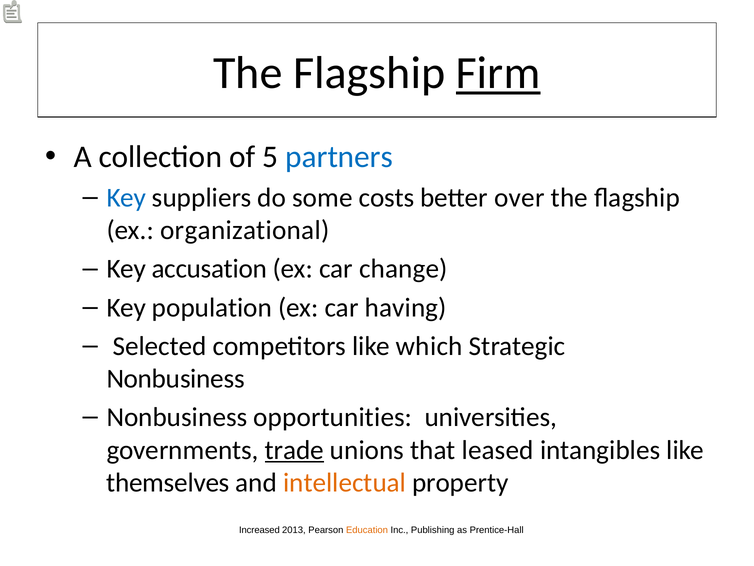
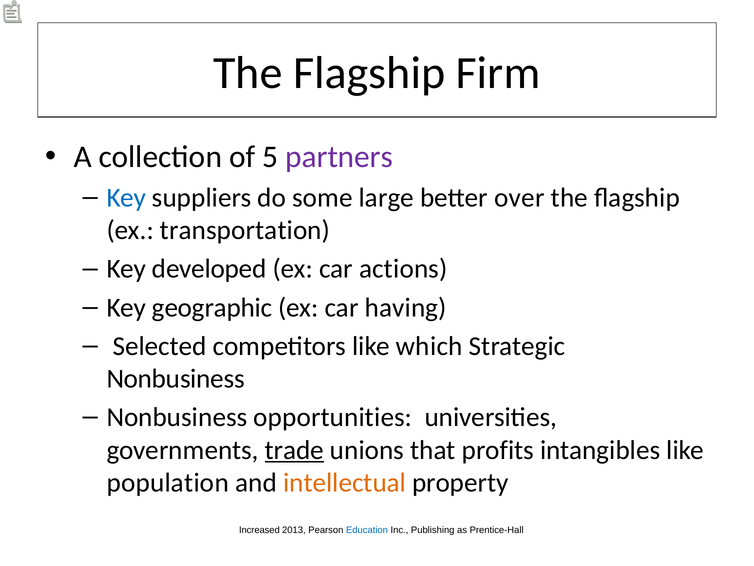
Firm underline: present -> none
partners colour: blue -> purple
costs: costs -> large
organizational: organizational -> transportation
accusation: accusation -> developed
change: change -> actions
population: population -> geographic
leased: leased -> profits
themselves: themselves -> population
Education colour: orange -> blue
